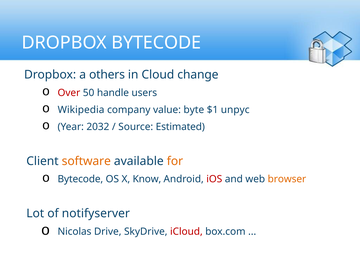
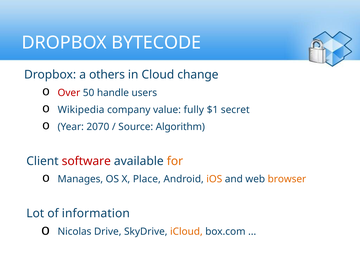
byte: byte -> fully
unpyc: unpyc -> secret
2032: 2032 -> 2070
Estimated: Estimated -> Algorithm
software colour: orange -> red
Bytecode at (80, 179): Bytecode -> Manages
Know: Know -> Place
iOS colour: red -> orange
notifyserver: notifyserver -> information
iCloud colour: red -> orange
